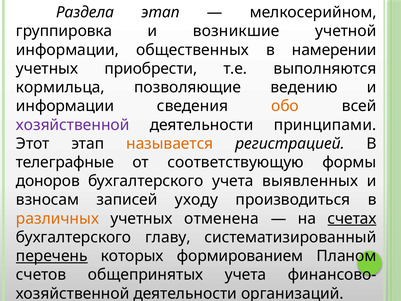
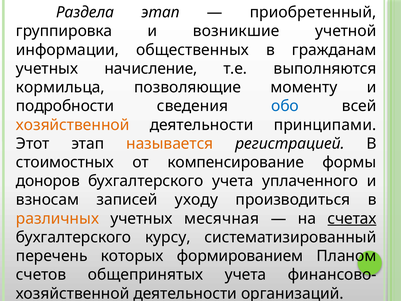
мелкосерийном: мелкосерийном -> приобретенный
намерении: намерении -> гражданам
приобрести: приобрести -> начисление
ведению: ведению -> моменту
информации at (65, 106): информации -> подробности
обо colour: orange -> blue
хозяйственной at (73, 125) colour: purple -> orange
телеграфные: телеграфные -> стоимостных
соответствующую: соответствующую -> компенсирование
выявленных: выявленных -> уплаченного
отменена: отменена -> месячная
главу: главу -> курсу
перечень underline: present -> none
